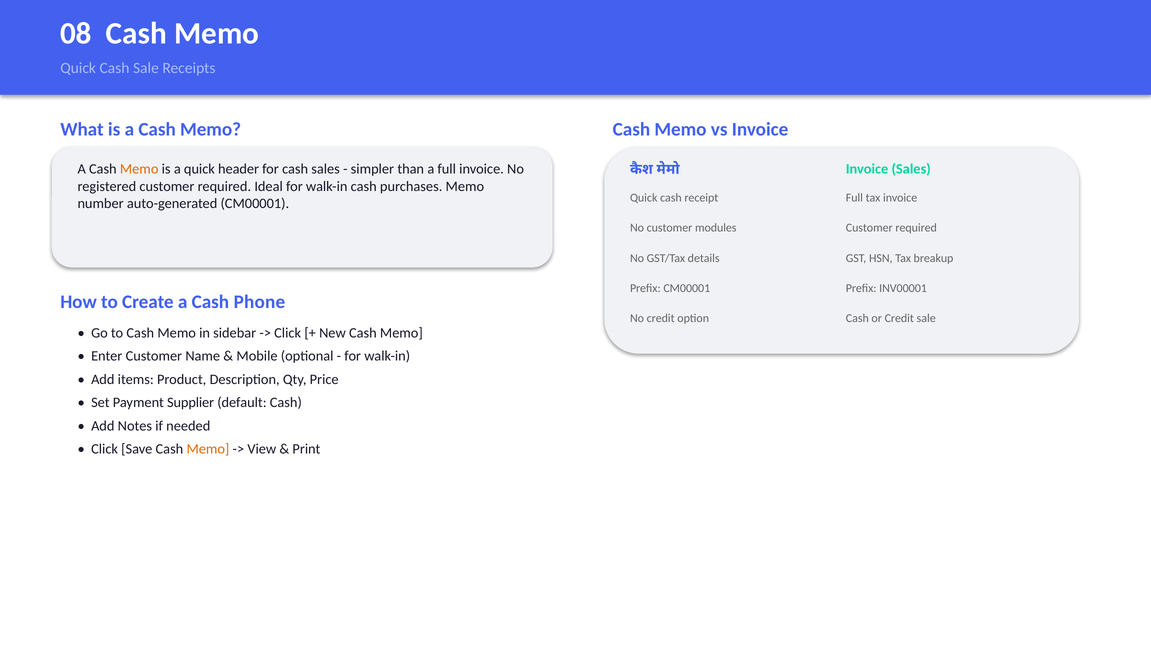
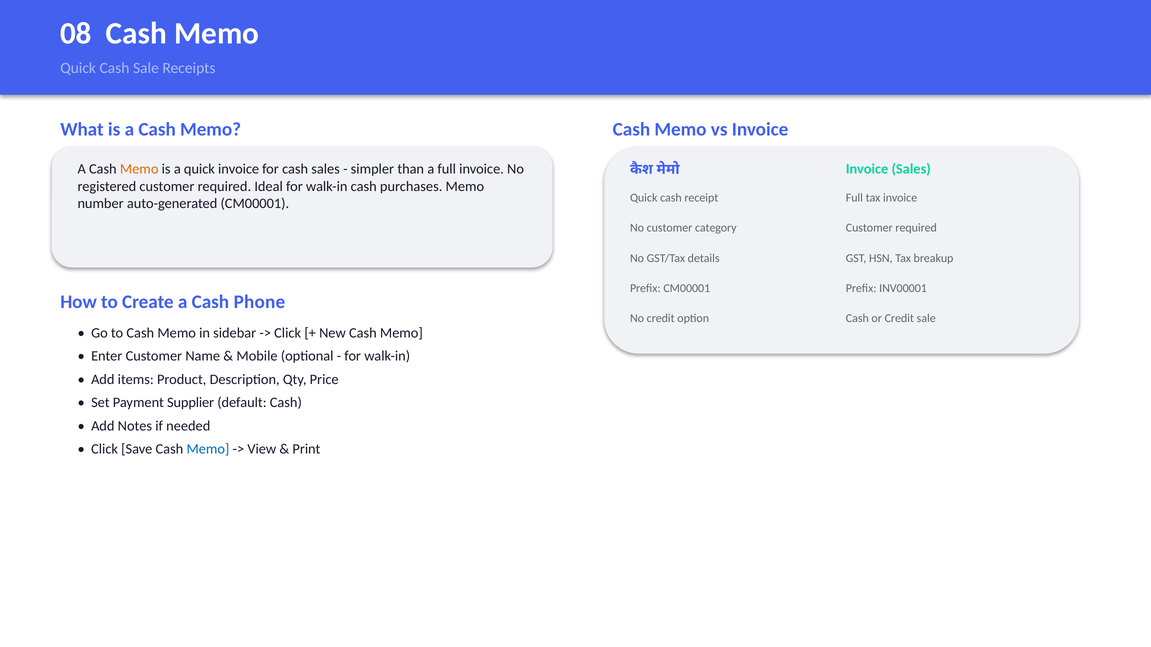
quick header: header -> invoice
modules: modules -> category
Memo at (208, 449) colour: orange -> blue
